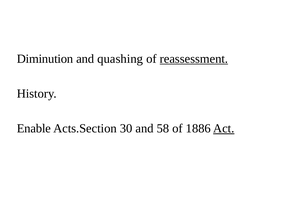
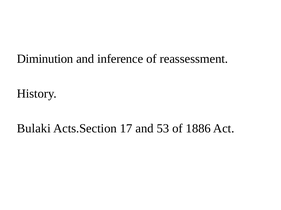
quashing: quashing -> inference
reassessment underline: present -> none
Enable: Enable -> Bulaki
30: 30 -> 17
58: 58 -> 53
Act underline: present -> none
